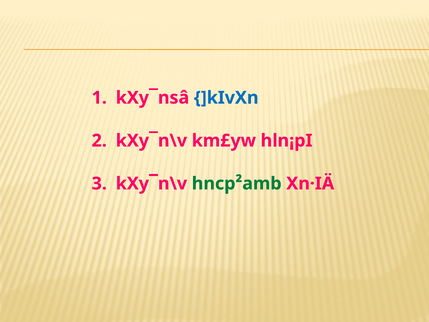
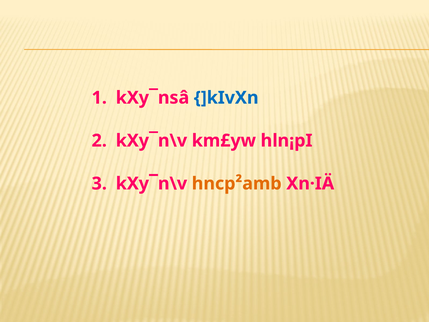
hncp²amb colour: green -> orange
